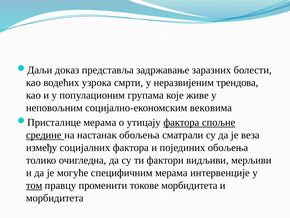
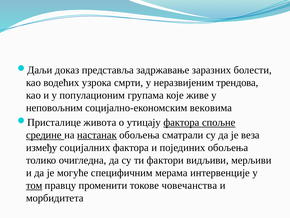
мерама at (100, 122): мерама -> живота
настанак underline: none -> present
токове морбидитета: морбидитета -> човечанства
